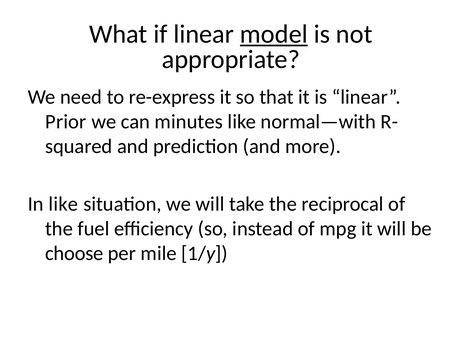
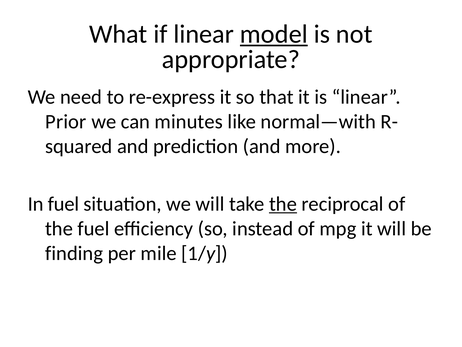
In like: like -> fuel
the at (283, 204) underline: none -> present
choose: choose -> finding
